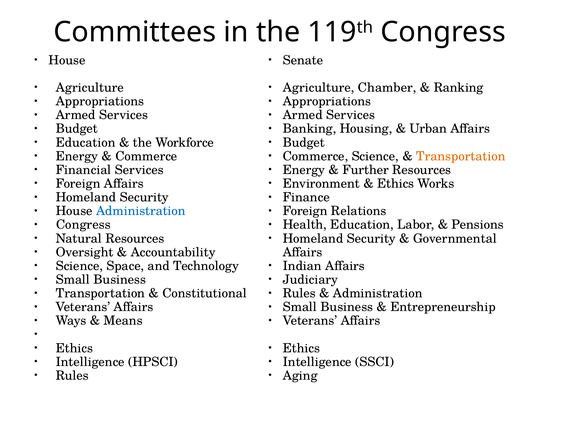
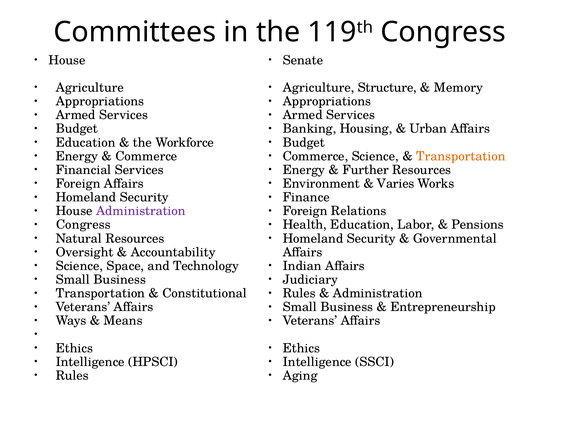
Chamber: Chamber -> Structure
Ranking: Ranking -> Memory
Ethics at (396, 184): Ethics -> Varies
Administration at (141, 211) colour: blue -> purple
